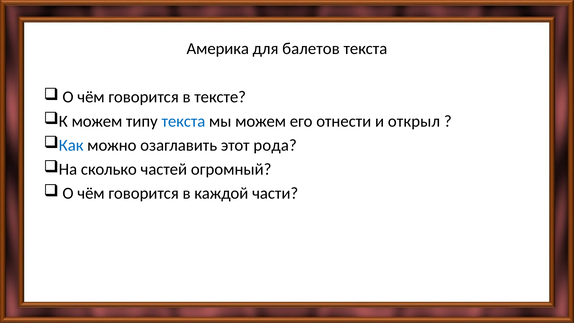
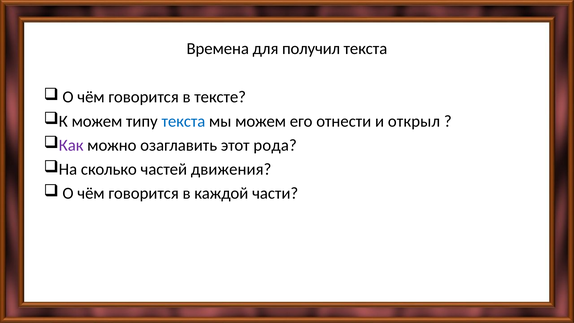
Америка: Америка -> Времена
балетов: балетов -> получил
Как colour: blue -> purple
огромный: огромный -> движения
